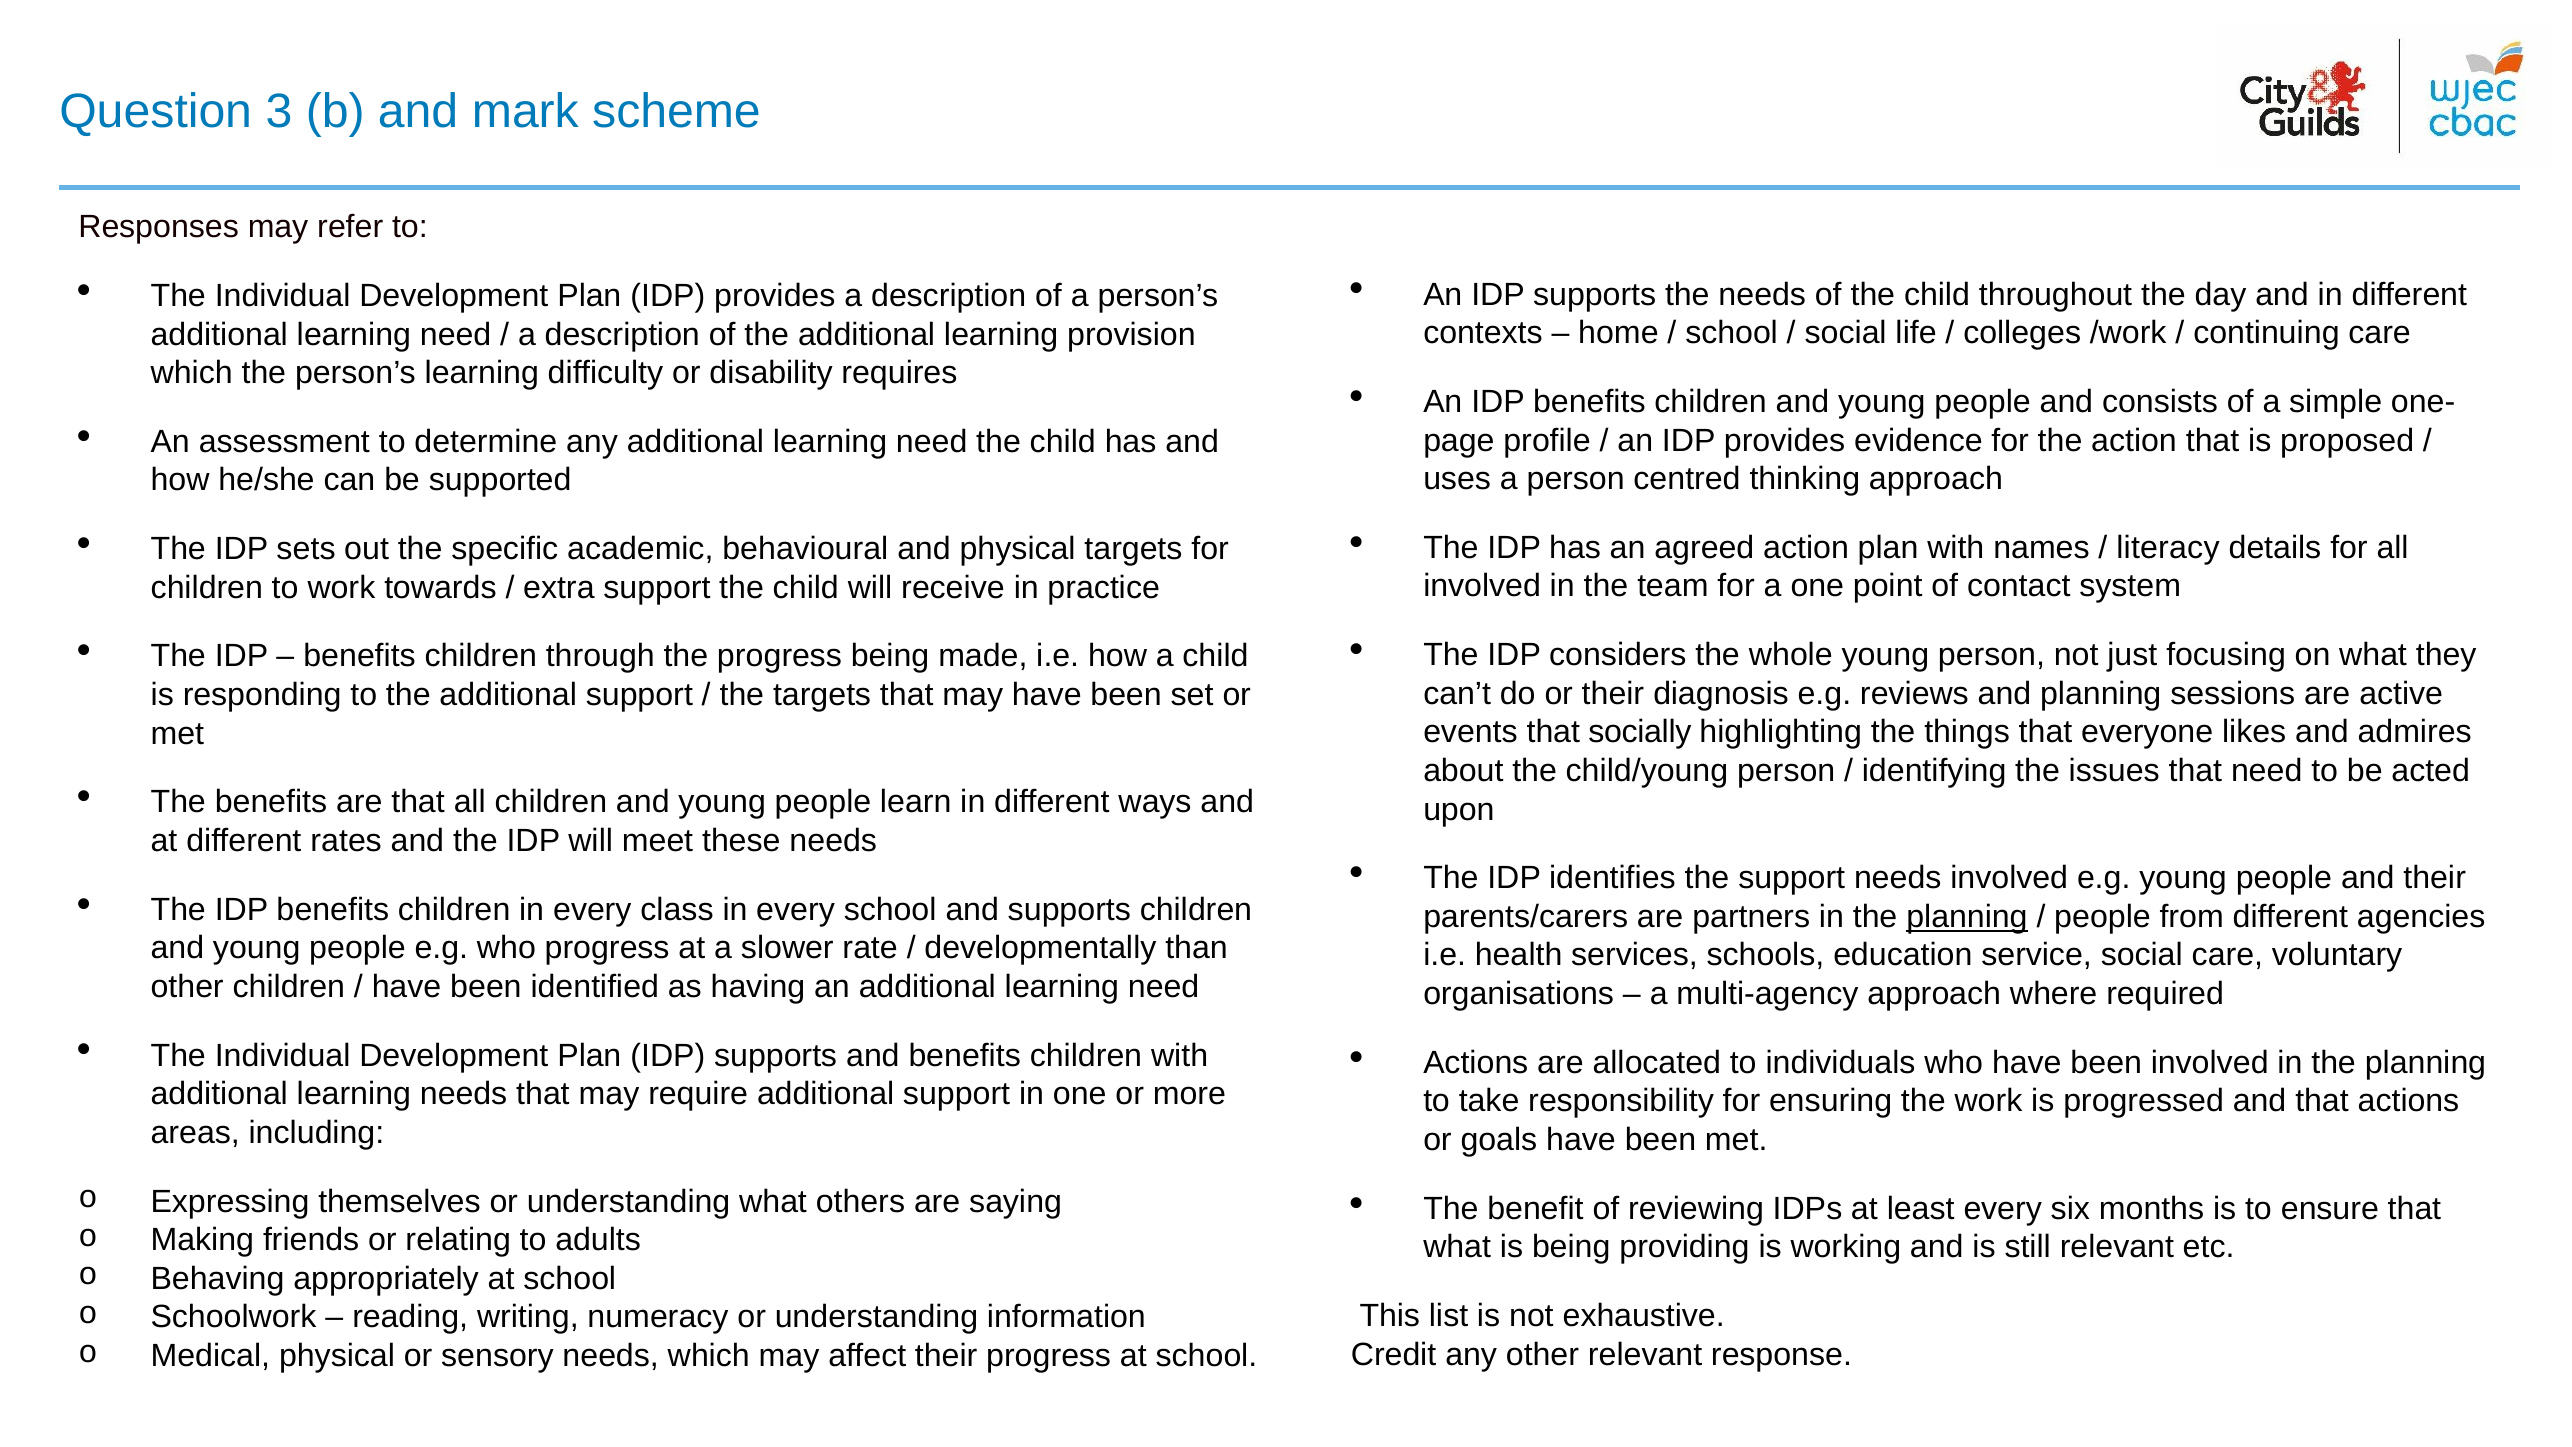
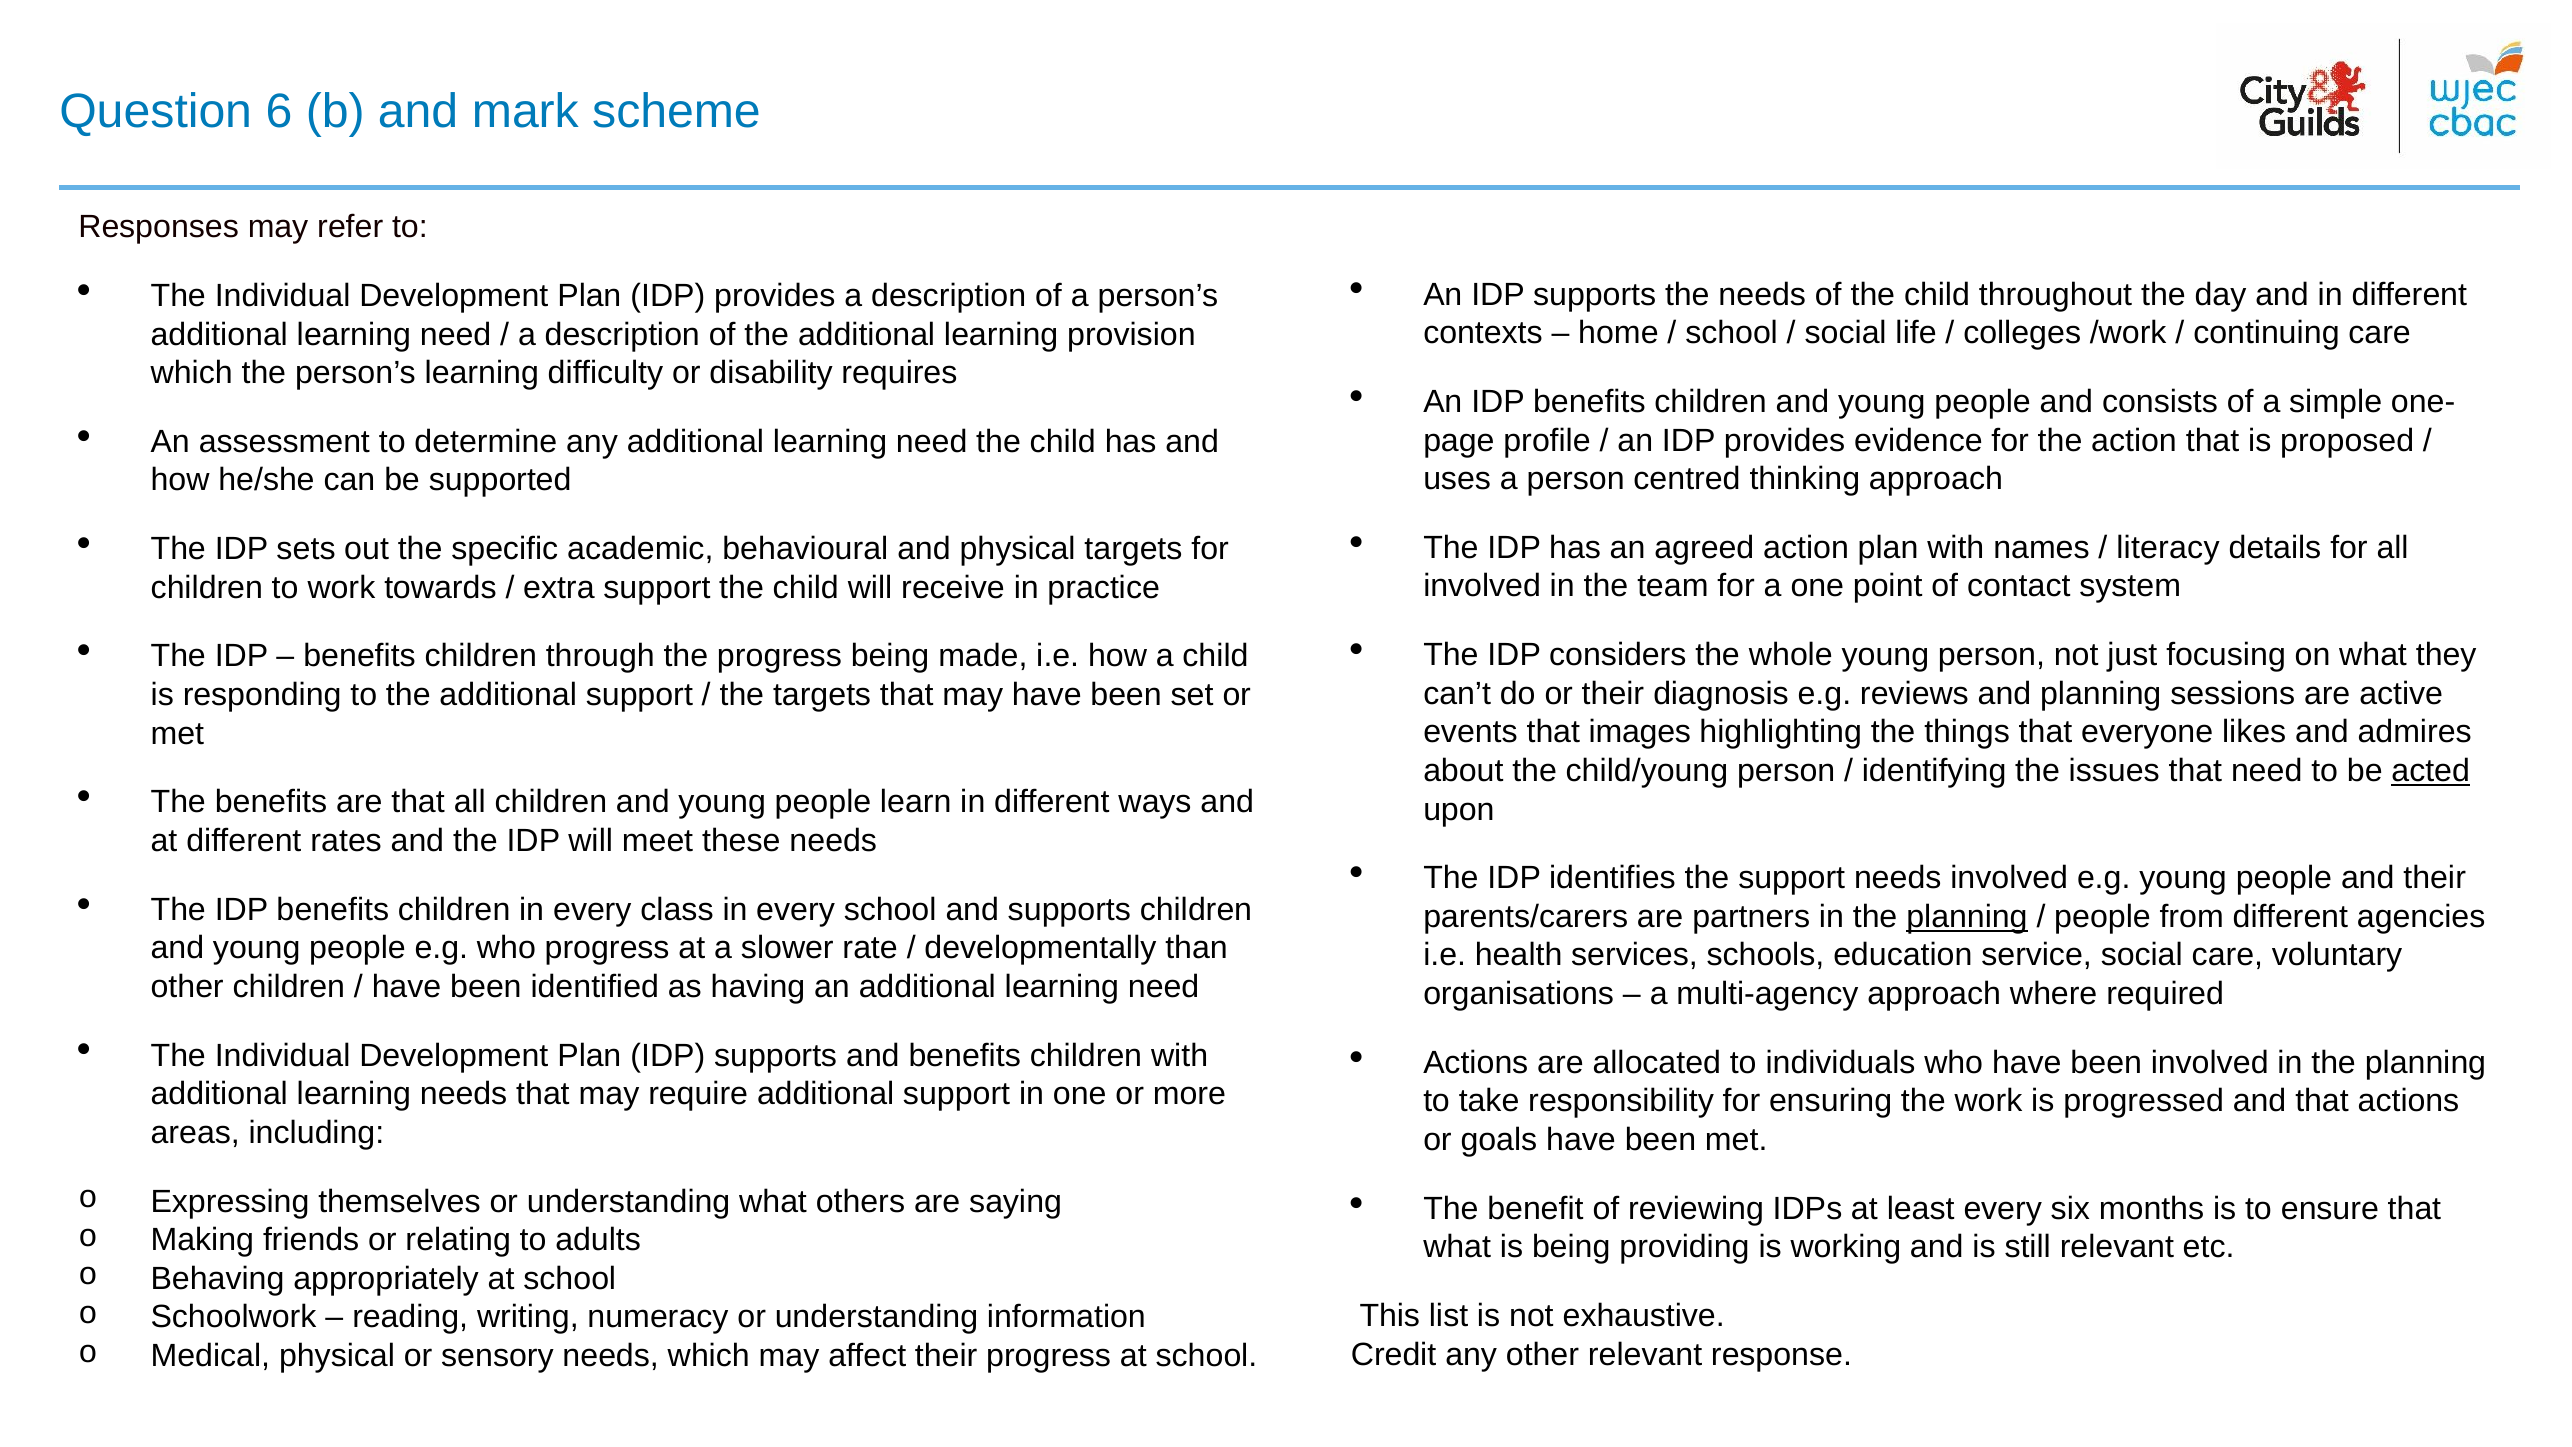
3: 3 -> 6
socially: socially -> images
acted underline: none -> present
